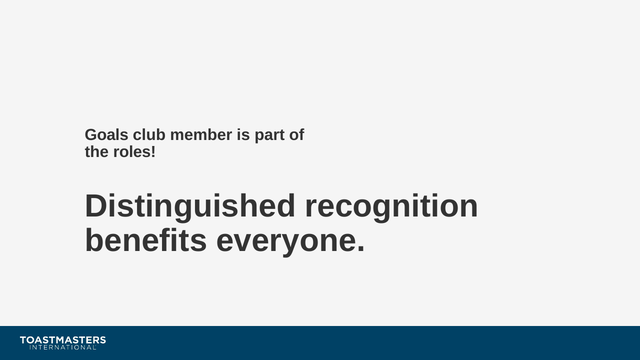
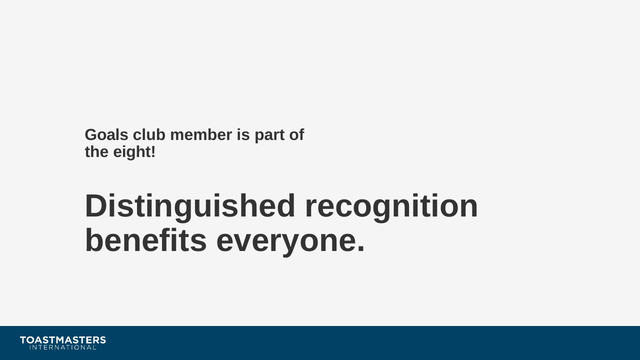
roles: roles -> eight
